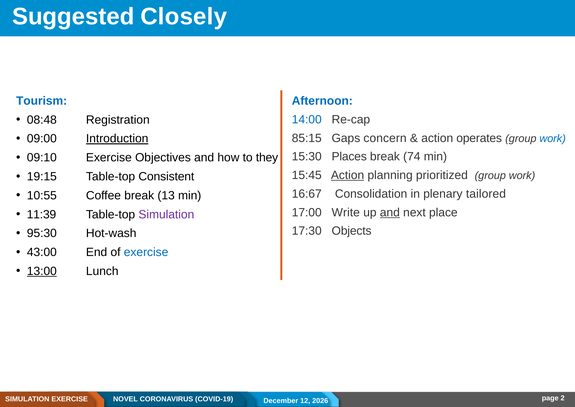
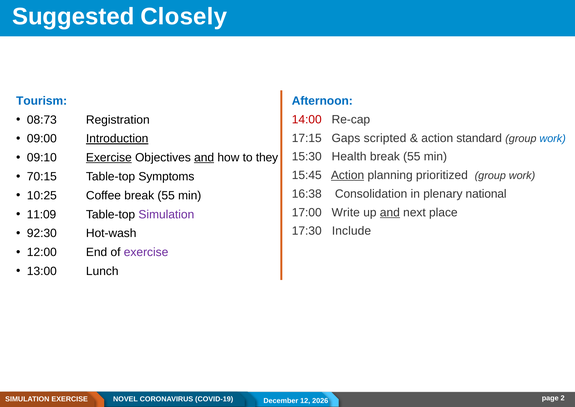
08:48: 08:48 -> 08:73
14:00 colour: blue -> red
85:15: 85:15 -> 17:15
concern: concern -> scripted
operates: operates -> standard
Places: Places -> Health
74 at (412, 157): 74 -> 55
Exercise at (109, 158) underline: none -> present
and at (204, 158) underline: none -> present
19:15: 19:15 -> 70:15
Consistent: Consistent -> Symptoms
16:67: 16:67 -> 16:38
tailored: tailored -> national
10:55: 10:55 -> 10:25
Coffee break 13: 13 -> 55
11:39: 11:39 -> 11:09
Objects: Objects -> Include
95:30: 95:30 -> 92:30
43:00: 43:00 -> 12:00
exercise at (146, 252) colour: blue -> purple
13:00 underline: present -> none
